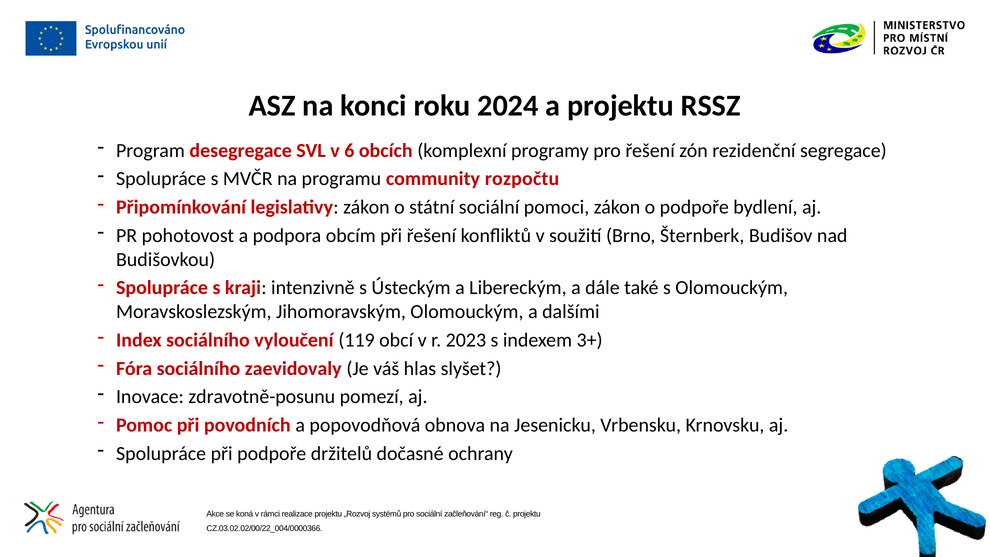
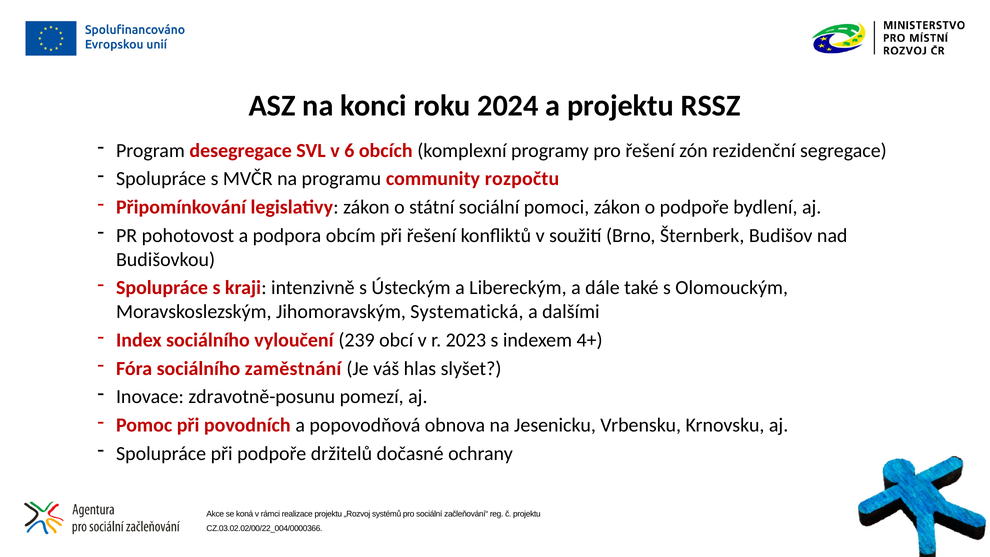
Jihomoravským Olomouckým: Olomouckým -> Systematická
119: 119 -> 239
3+: 3+ -> 4+
zaevidovaly: zaevidovaly -> zaměstnání
